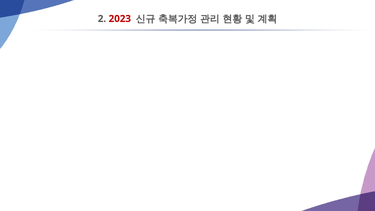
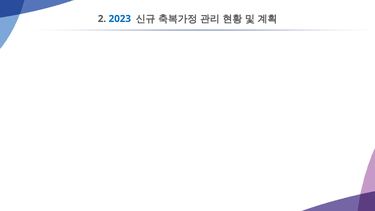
2023 colour: red -> blue
